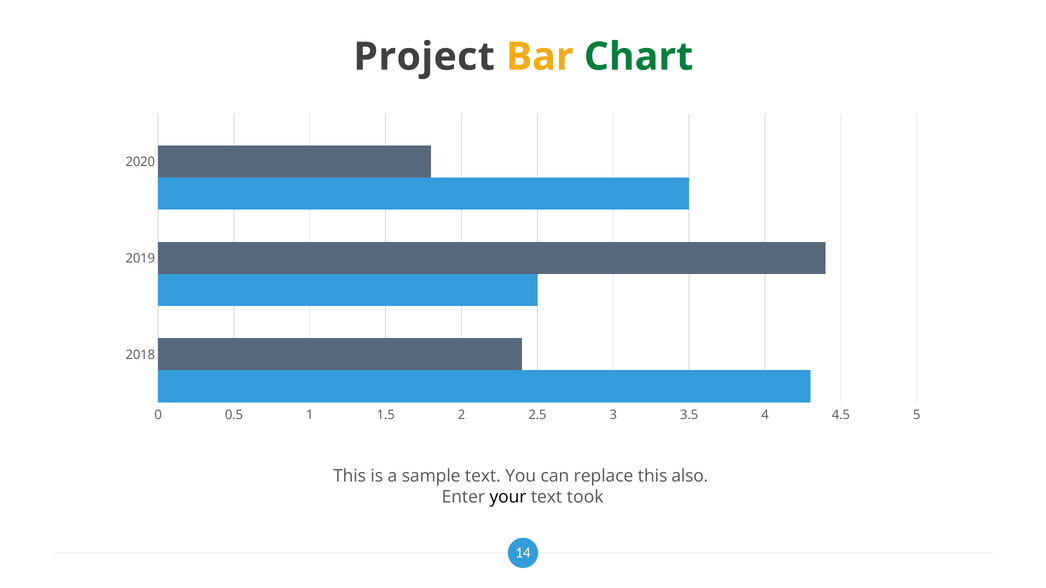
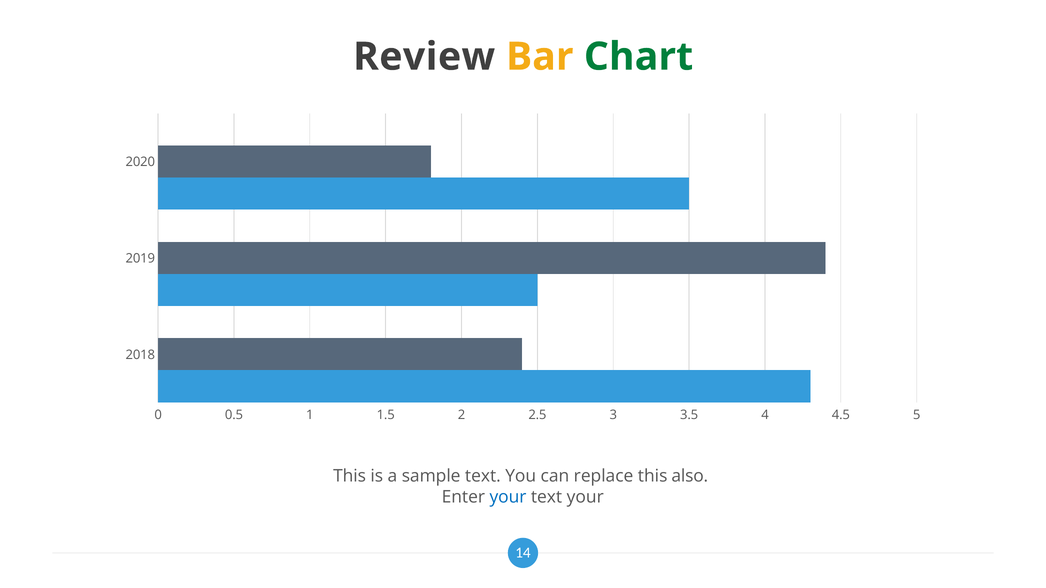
Project: Project -> Review
your at (508, 498) colour: black -> blue
text took: took -> your
